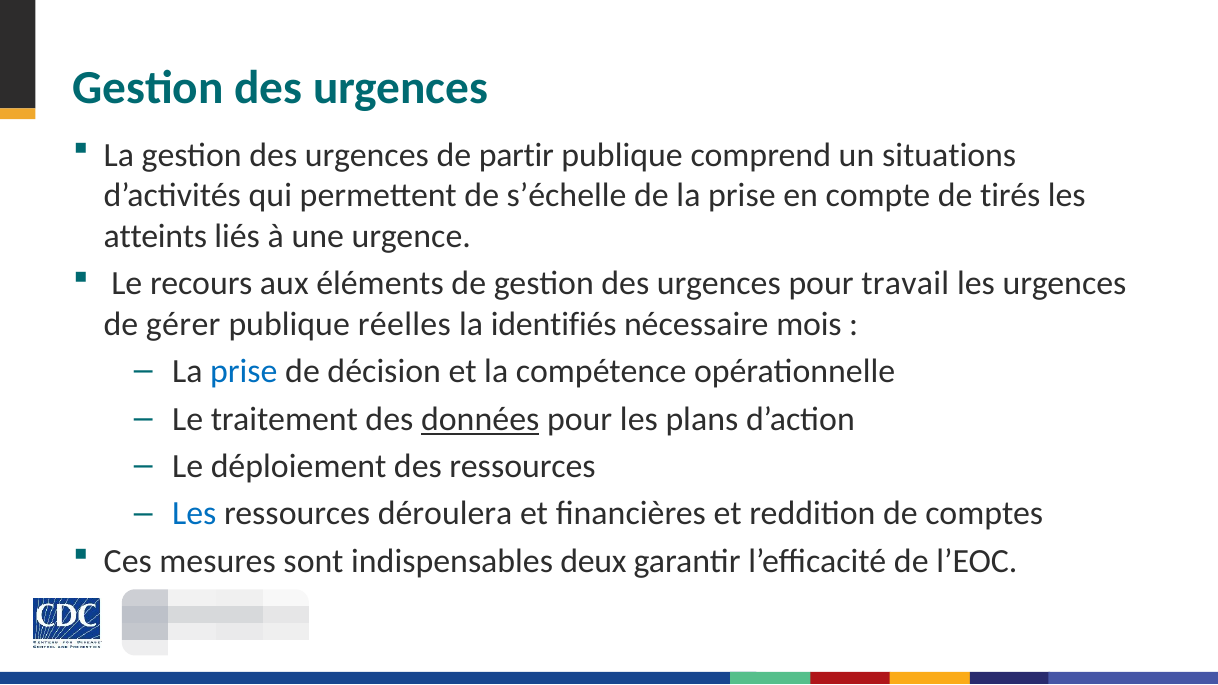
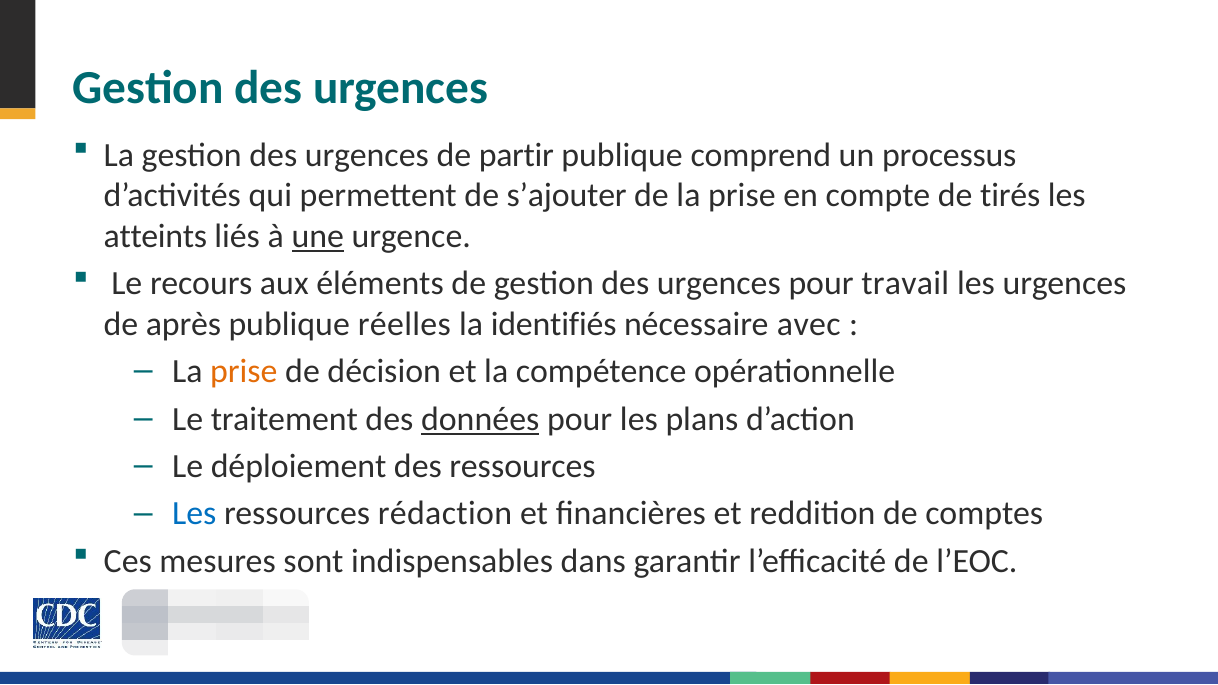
situations: situations -> processus
s’échelle: s’échelle -> s’ajouter
une underline: none -> present
gérer: gérer -> après
mois: mois -> avec
prise at (244, 372) colour: blue -> orange
déroulera: déroulera -> rédaction
deux: deux -> dans
